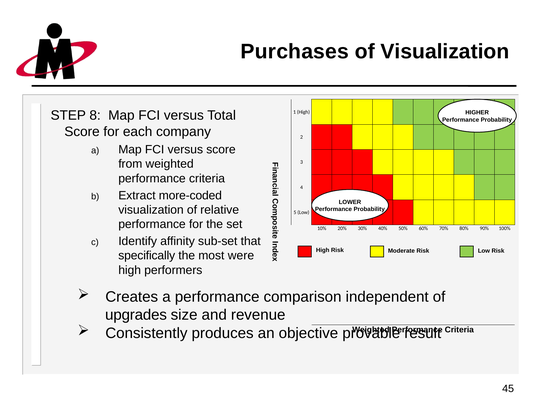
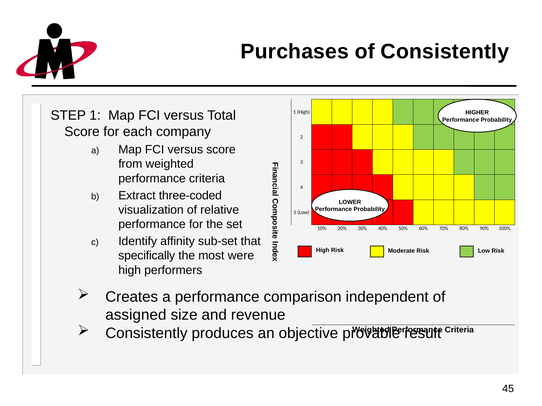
of Visualization: Visualization -> Consistently
STEP 8: 8 -> 1
more-coded: more-coded -> three-coded
upgrades: upgrades -> assigned
